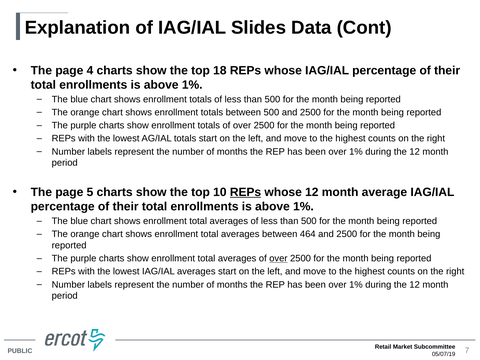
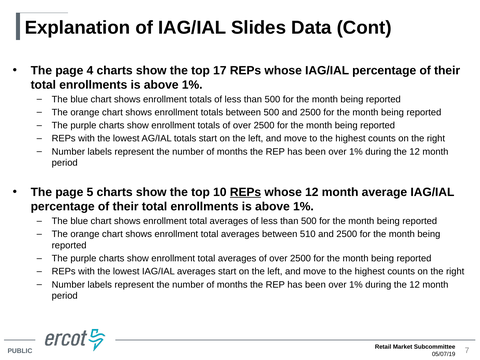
18: 18 -> 17
464: 464 -> 510
over at (278, 258) underline: present -> none
